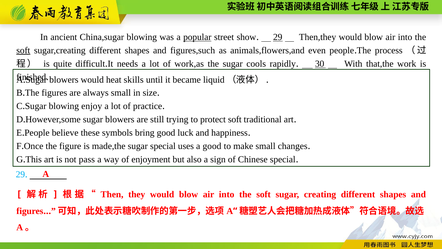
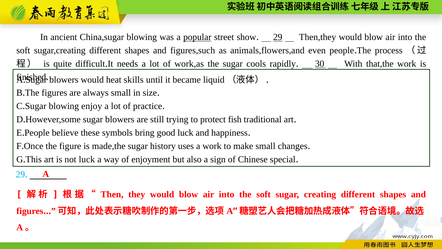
soft at (23, 50) underline: present -> none
protect soft: soft -> fish
sugar special: special -> history
a good: good -> work
not pass: pass -> luck
